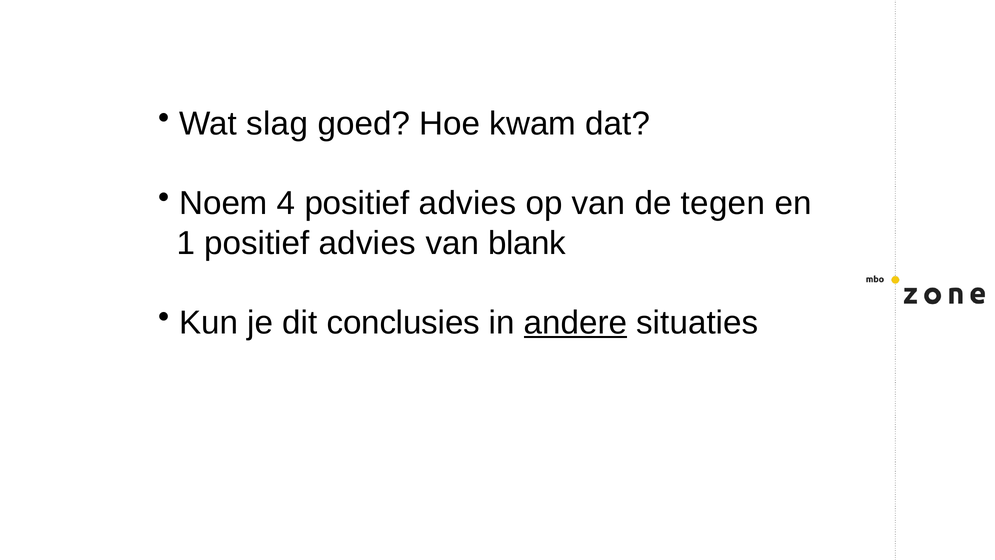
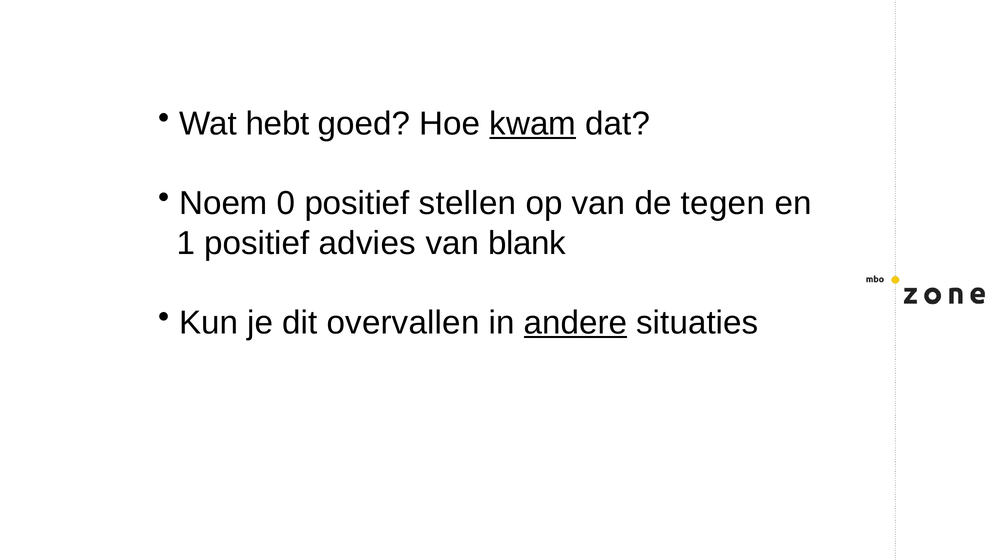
slag: slag -> hebt
kwam underline: none -> present
4: 4 -> 0
advies at (468, 203): advies -> stellen
conclusies: conclusies -> overvallen
